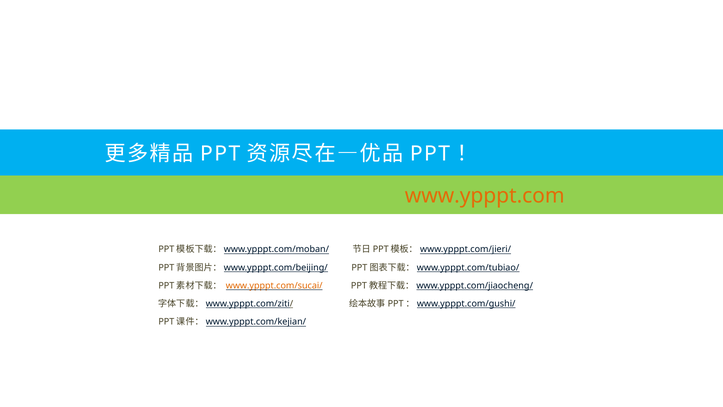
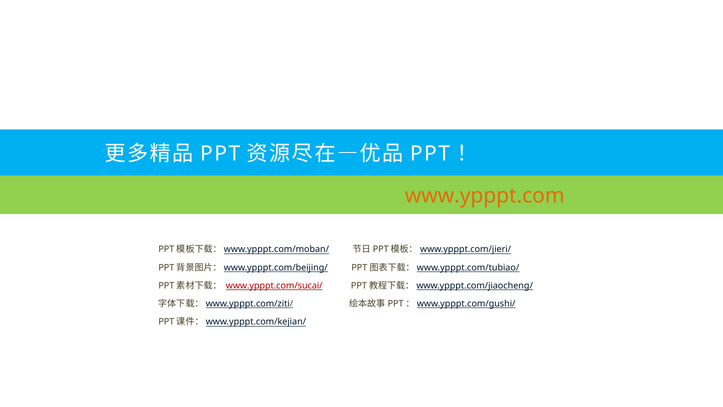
www.ypppt.com/sucai/ colour: orange -> red
